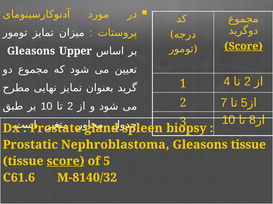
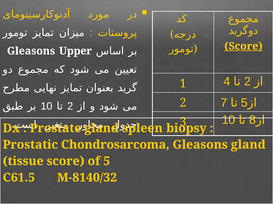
Nephroblastoma: Nephroblastoma -> Chondrosarcoma
Gleasons tissue: tissue -> gland
score at (66, 162) underline: present -> none
C61.6: C61.6 -> C61.5
